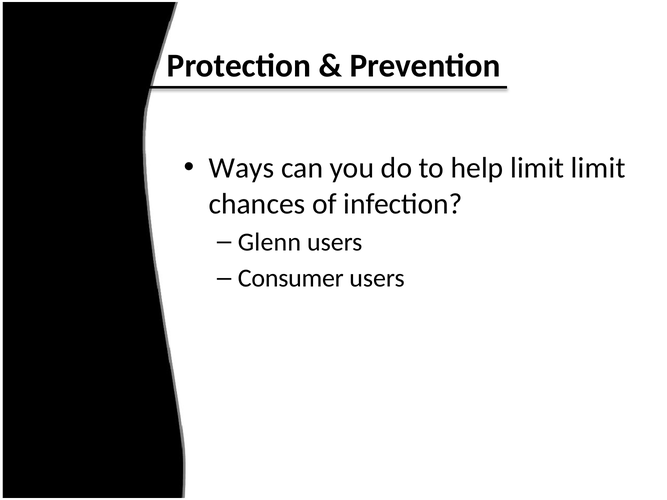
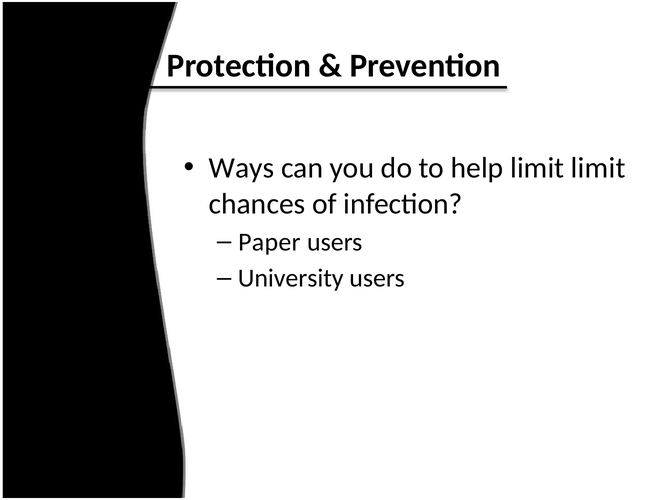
Glenn: Glenn -> Paper
Consumer: Consumer -> University
